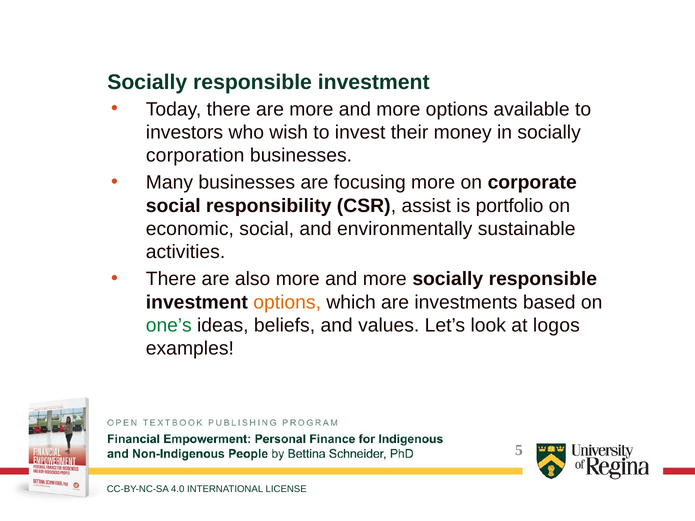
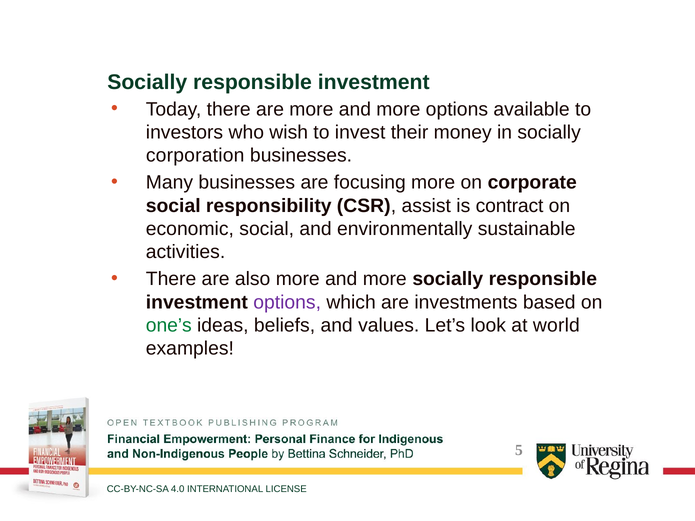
portfolio: portfolio -> contract
options at (287, 302) colour: orange -> purple
logos: logos -> world
